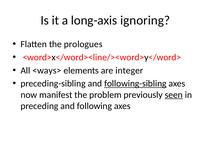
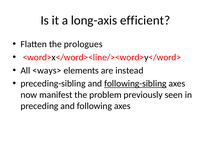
ignoring: ignoring -> efficient
integer: integer -> instead
seen underline: present -> none
